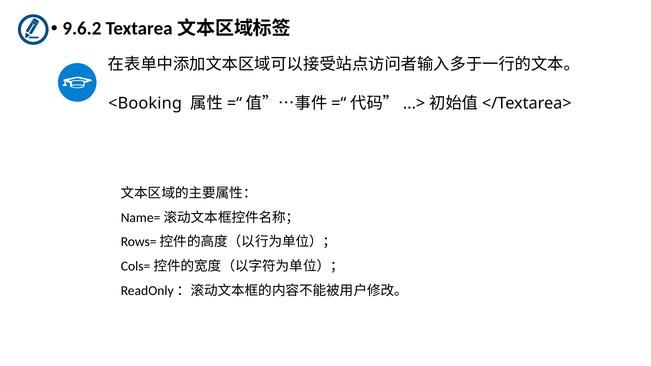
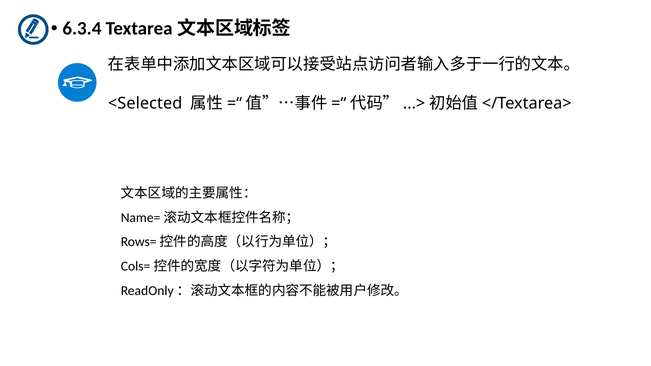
9.6.2: 9.6.2 -> 6.3.4
<Booking: <Booking -> <Selected
